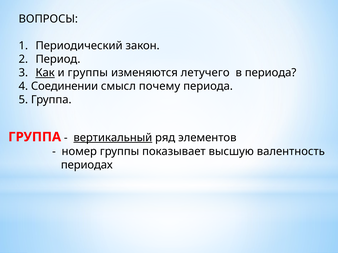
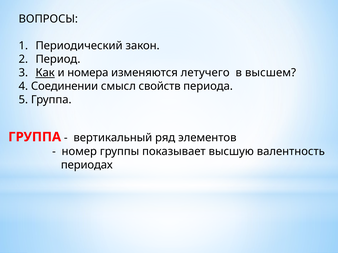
и группы: группы -> номера
в периода: периода -> высшем
почему: почему -> свойств
вертикальный underline: present -> none
